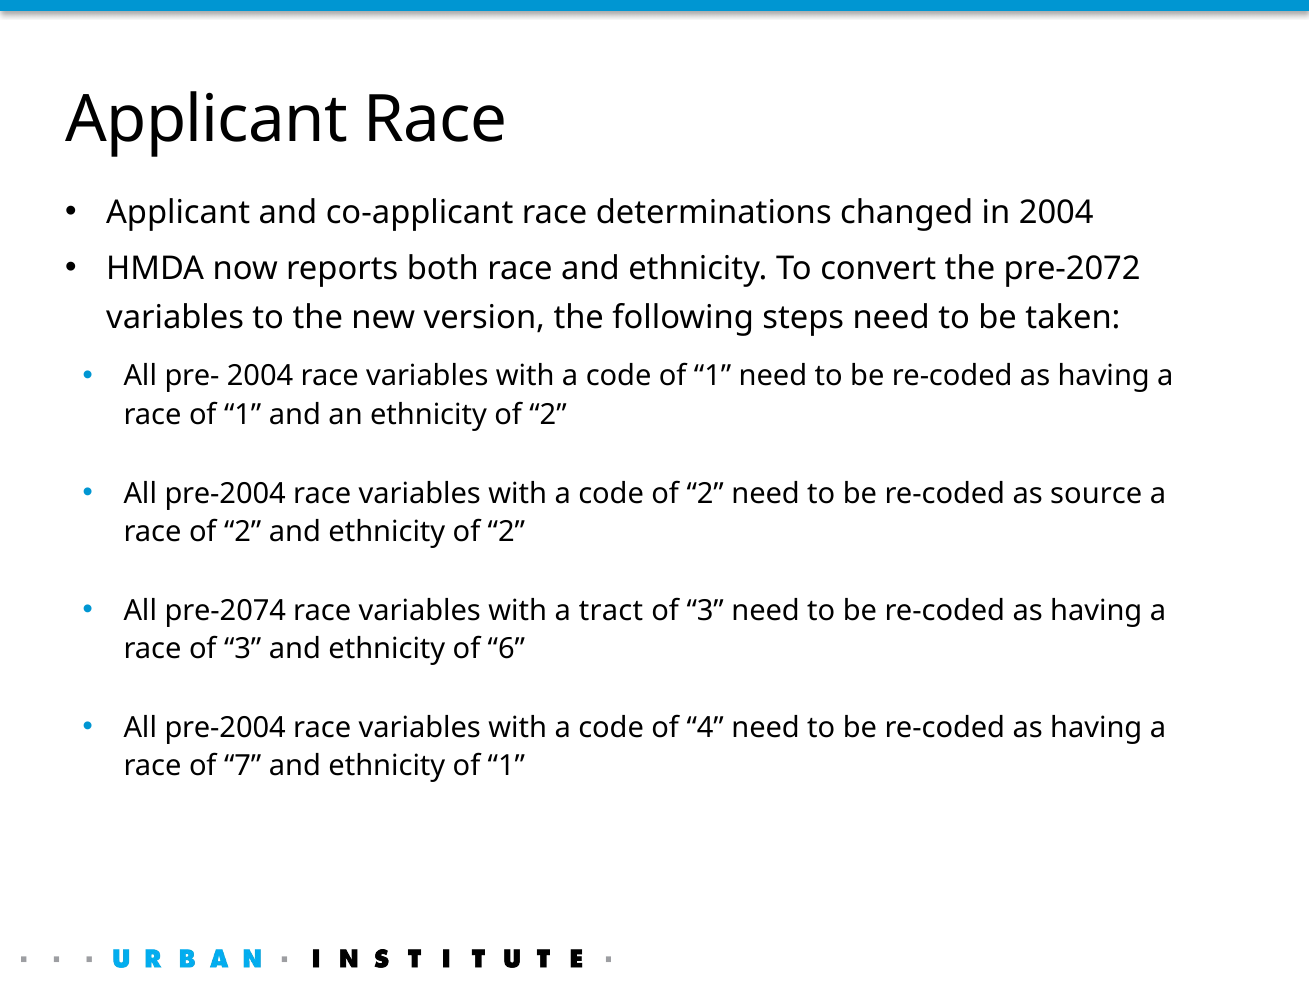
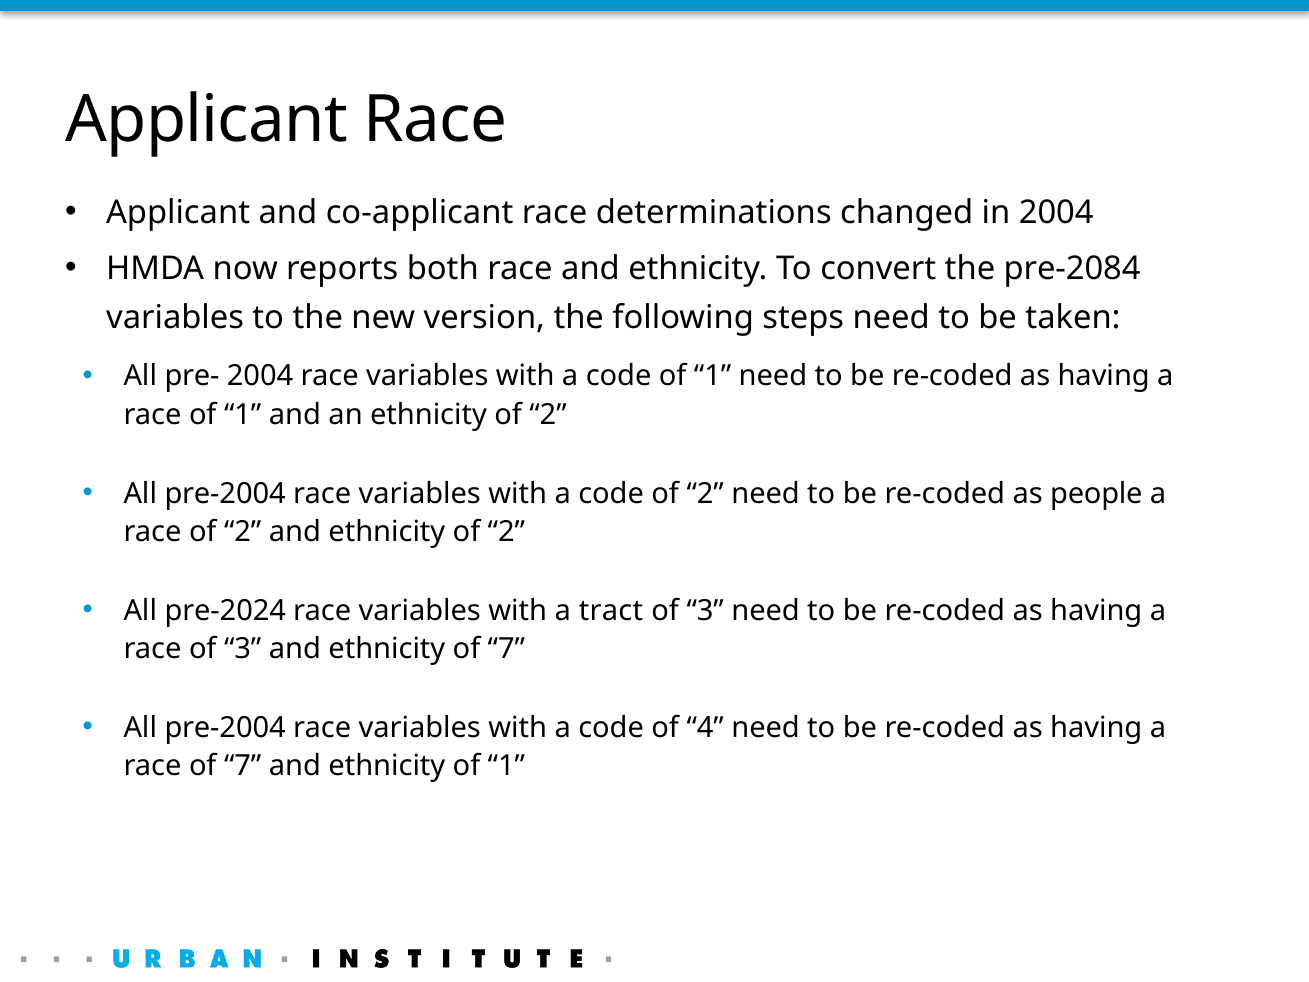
pre-2072: pre-2072 -> pre-2084
source: source -> people
pre-2074: pre-2074 -> pre-2024
ethnicity of 6: 6 -> 7
